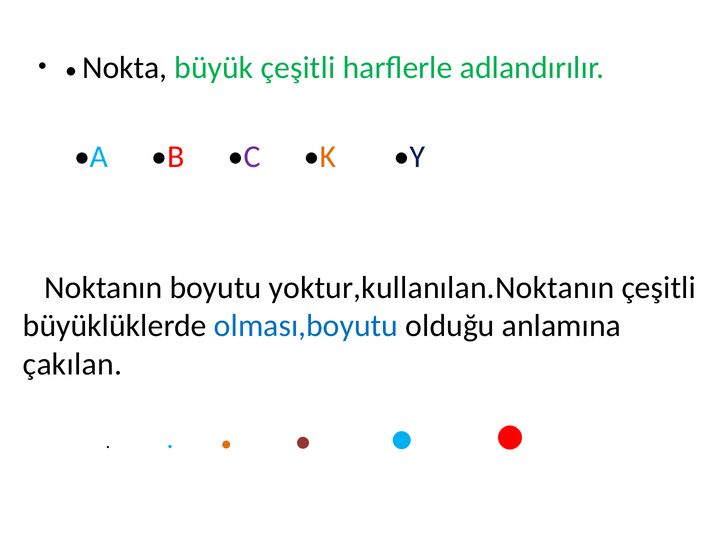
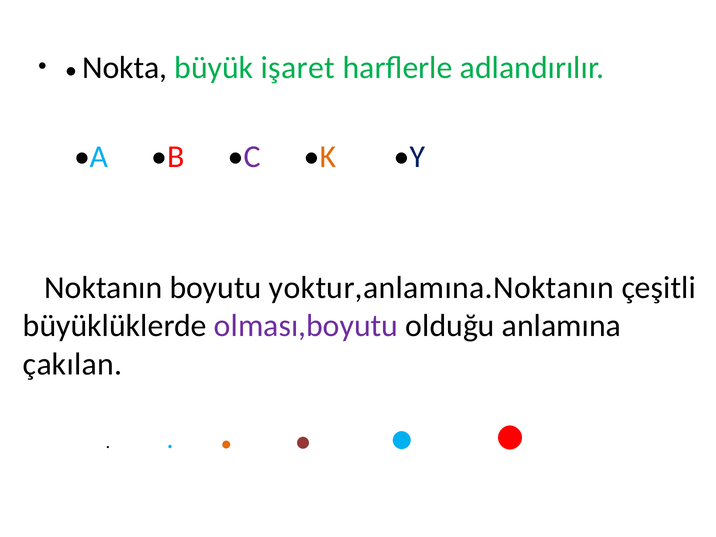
büyük çeşitli: çeşitli -> işaret
yoktur,kullanılan.Noktanın: yoktur,kullanılan.Noktanın -> yoktur,anlamına.Noktanın
olması,boyutu colour: blue -> purple
